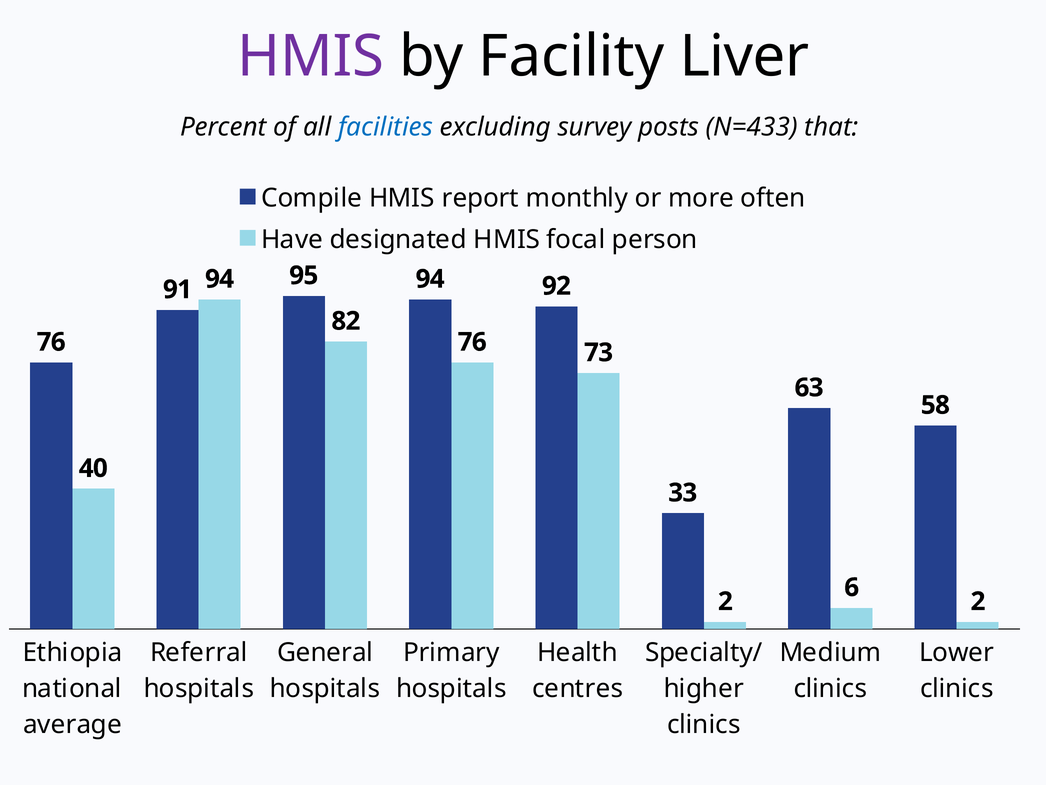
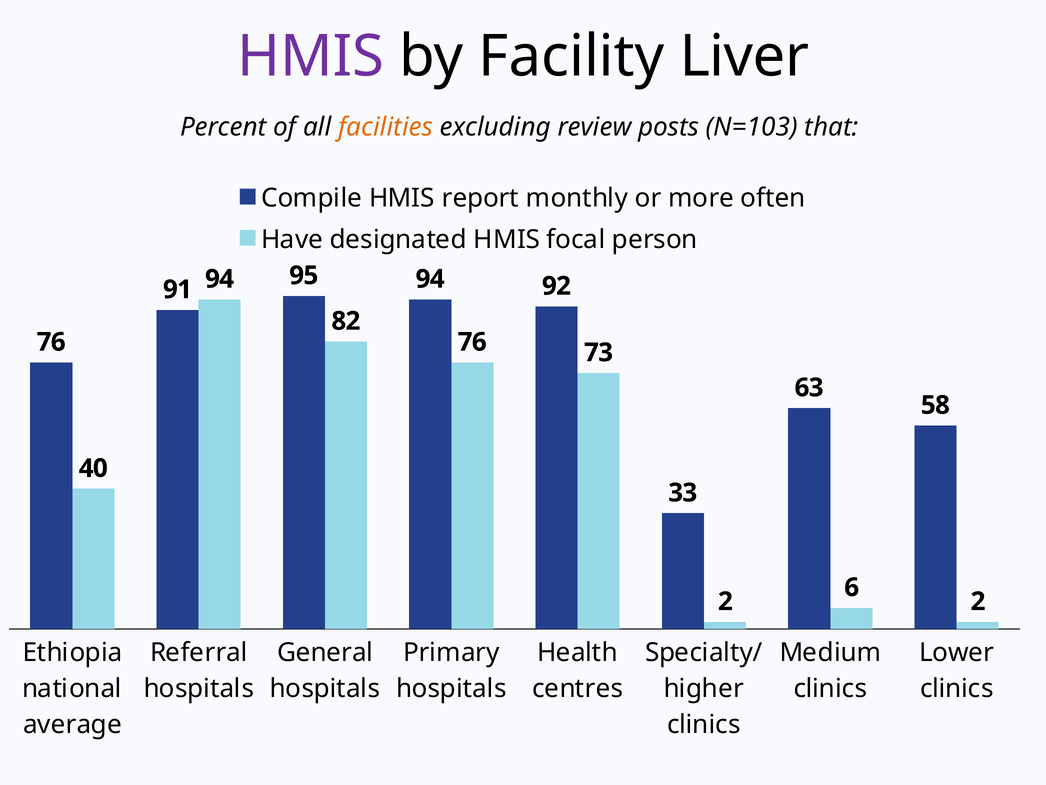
facilities colour: blue -> orange
survey: survey -> review
N=433: N=433 -> N=103
